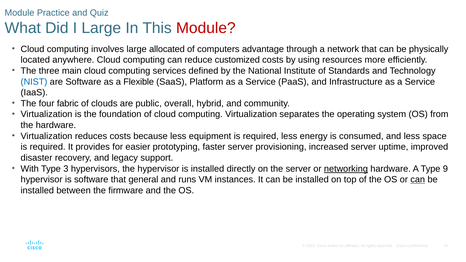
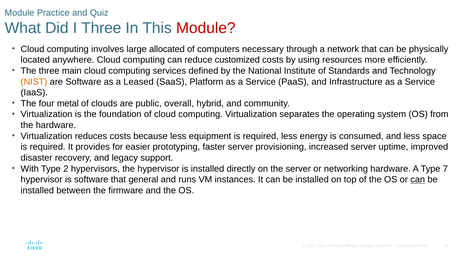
I Large: Large -> Three
advantage: advantage -> necessary
NIST colour: blue -> orange
Flexible: Flexible -> Leased
fabric: fabric -> metal
3: 3 -> 2
networking underline: present -> none
9: 9 -> 7
